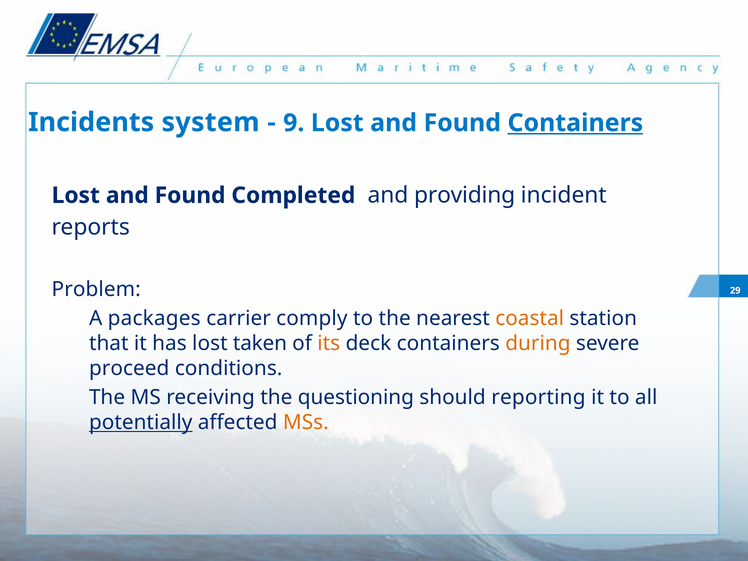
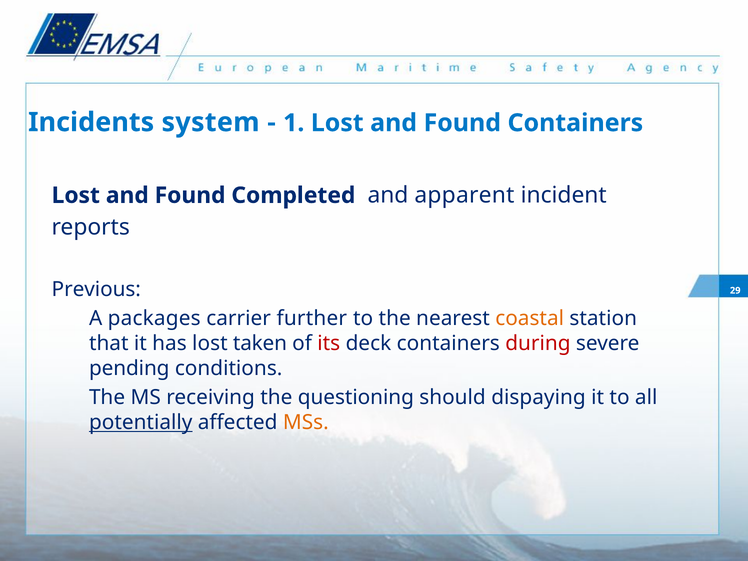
9: 9 -> 1
Containers at (575, 123) underline: present -> none
providing: providing -> apparent
Problem: Problem -> Previous
comply: comply -> further
its colour: orange -> red
during colour: orange -> red
proceed: proceed -> pending
reporting: reporting -> dispaying
